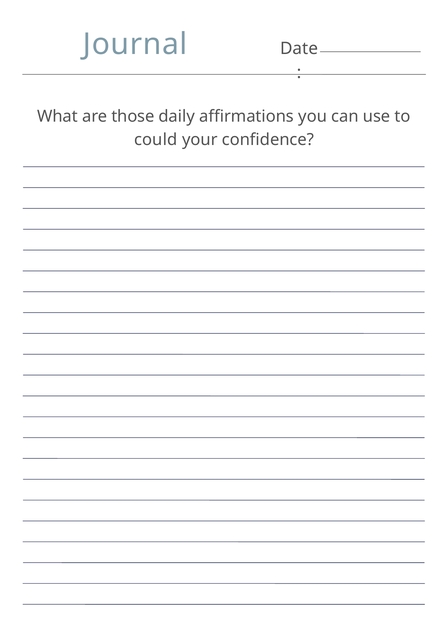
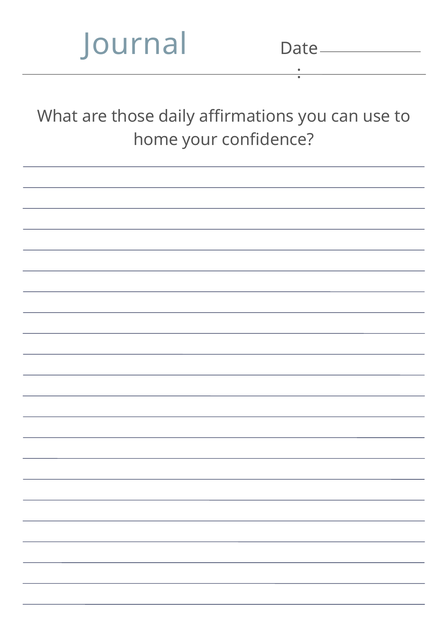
could: could -> home
